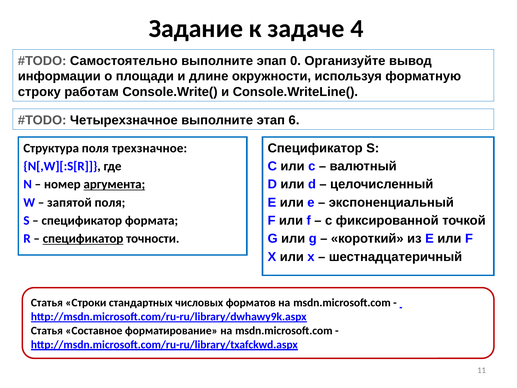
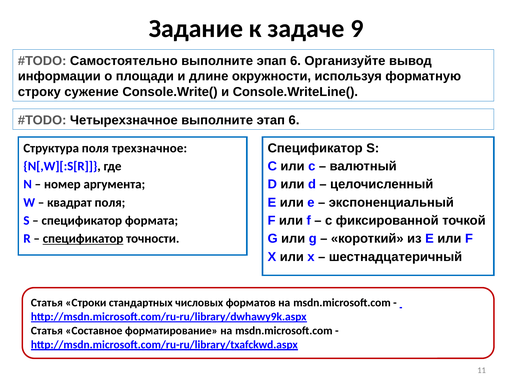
4: 4 -> 9
эпап 0: 0 -> 6
работам: работам -> сужение
аргумента underline: present -> none
запятой: запятой -> квадрат
